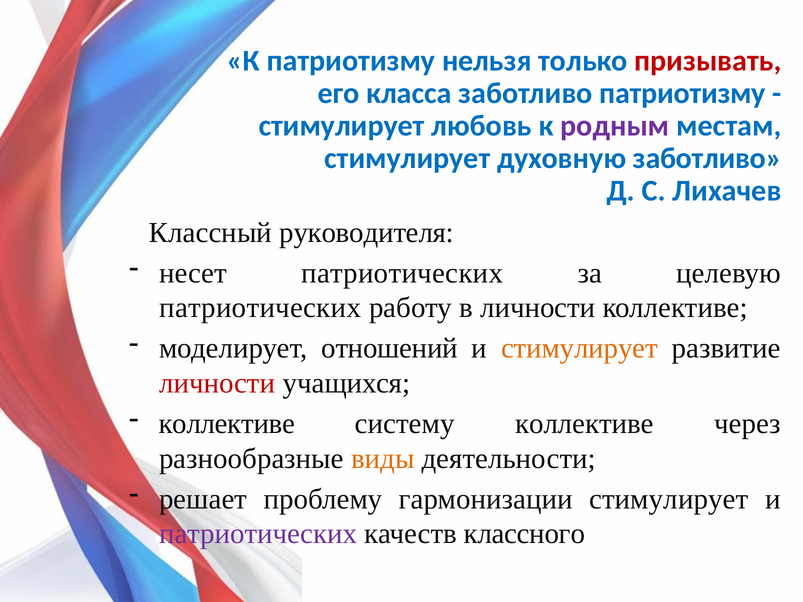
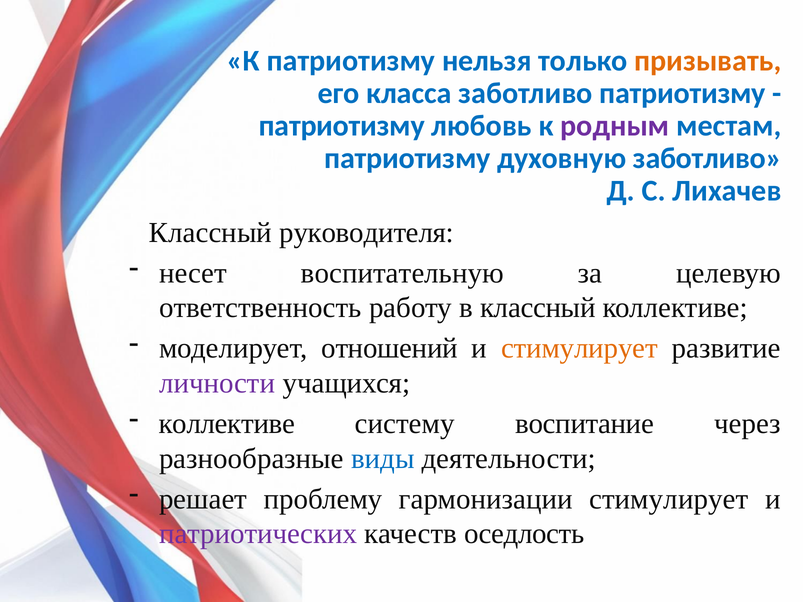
призывать colour: red -> orange
стимулирует at (342, 126): стимулирует -> патриотизму
стимулирует at (407, 158): стимулирует -> патриотизму
несет патриотических: патриотических -> воспитательную
патриотических at (260, 308): патриотических -> ответственность
в личности: личности -> классный
личности at (217, 383) colour: red -> purple
систему коллективе: коллективе -> воспитание
виды colour: orange -> blue
классного: классного -> оседлость
